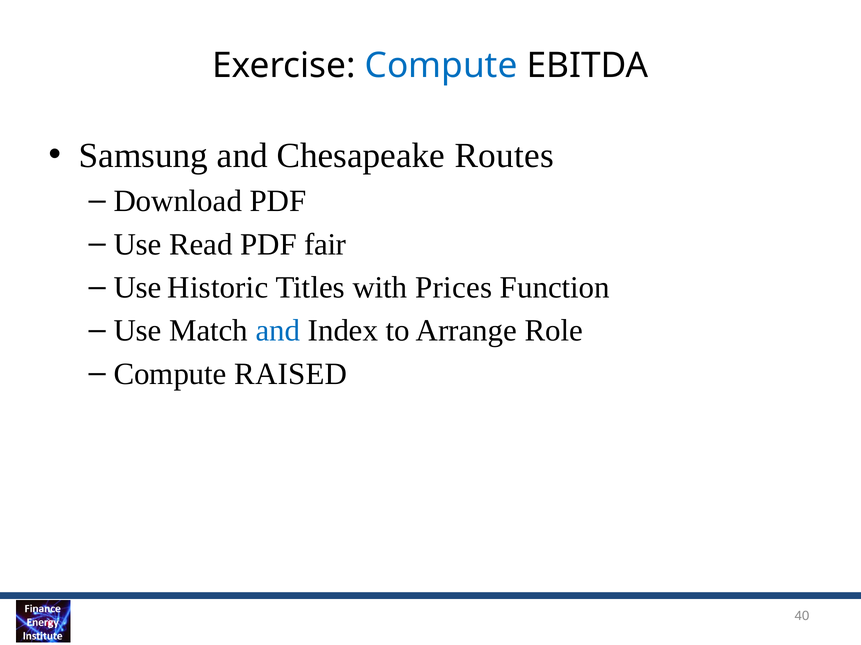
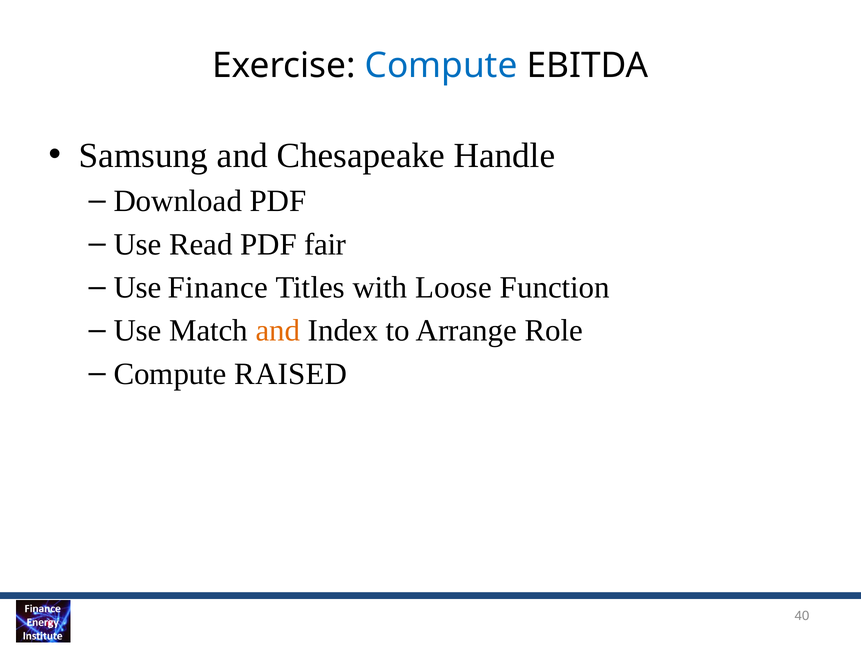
Routes: Routes -> Handle
Historic: Historic -> Finance
Prices: Prices -> Loose
and at (278, 331) colour: blue -> orange
